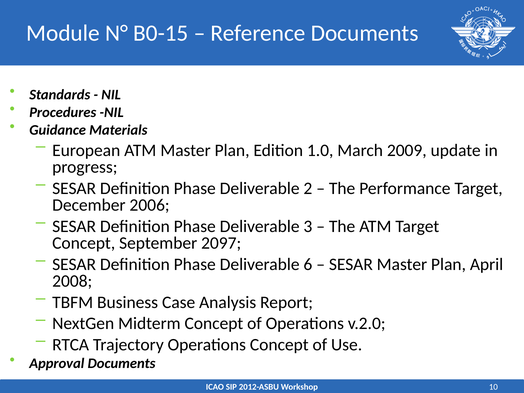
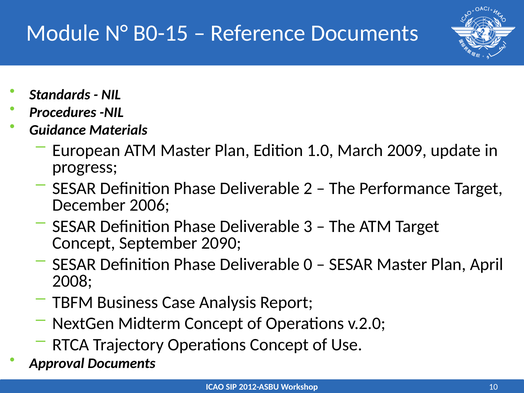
2097: 2097 -> 2090
6: 6 -> 0
